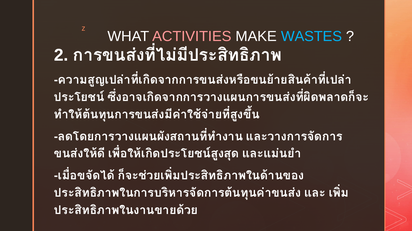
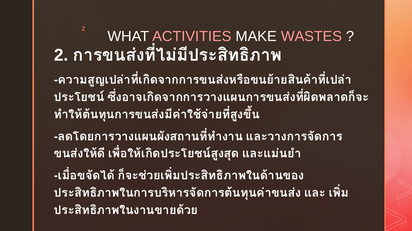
WASTES colour: light blue -> pink
